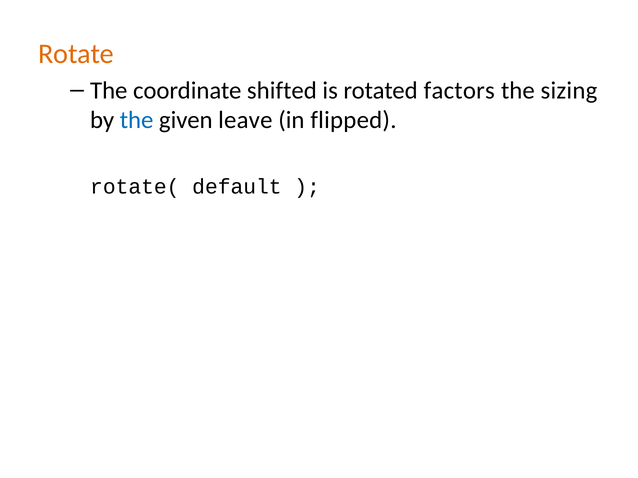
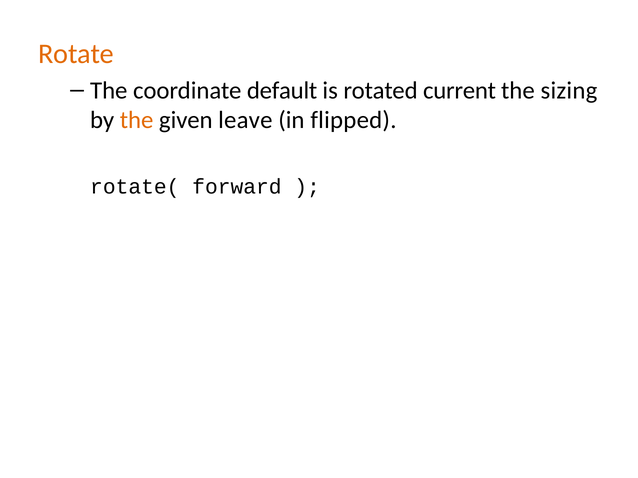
shifted: shifted -> default
factors: factors -> current
the at (137, 120) colour: blue -> orange
default: default -> forward
